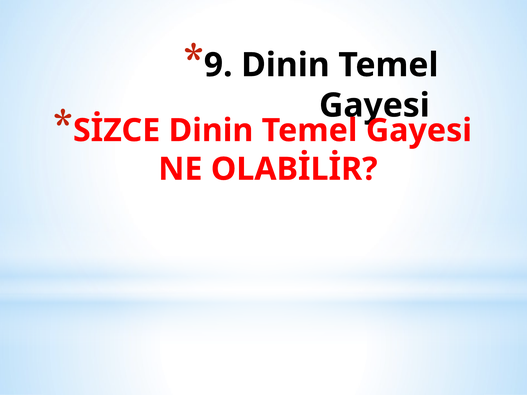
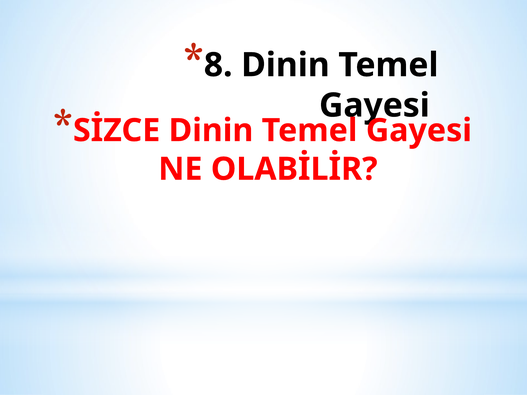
9: 9 -> 8
